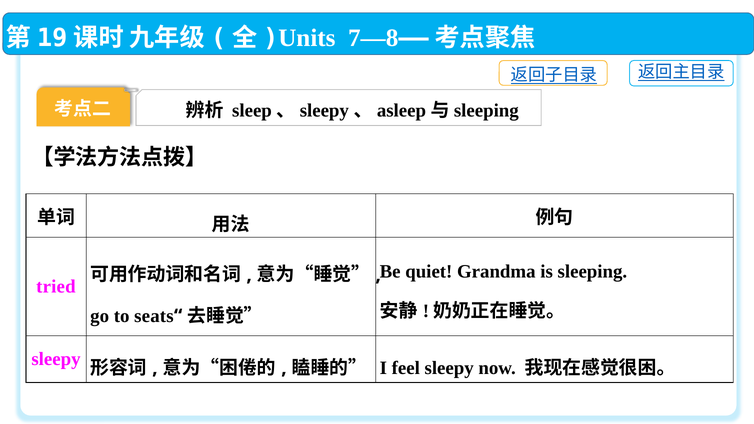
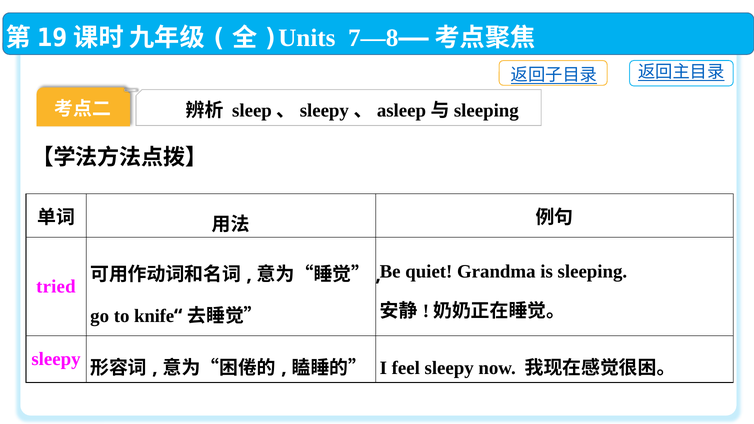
seats: seats -> knife
